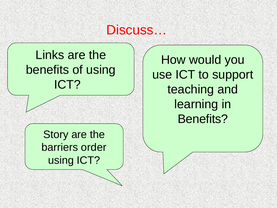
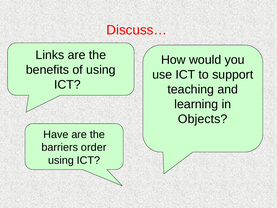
Benefits at (203, 119): Benefits -> Objects
Story: Story -> Have
